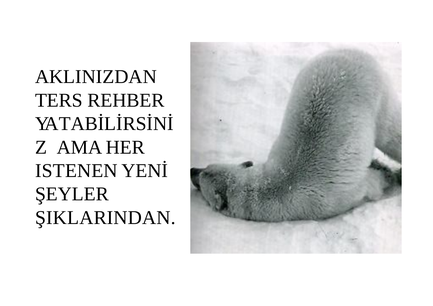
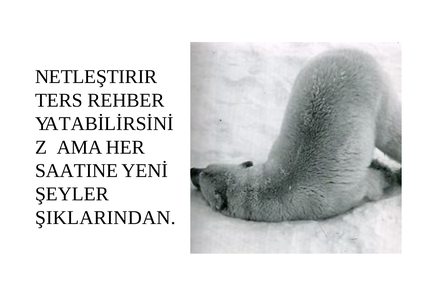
AKLINIZDAN: AKLINIZDAN -> NETLEŞTIRIR
ISTENEN: ISTENEN -> SAATINE
